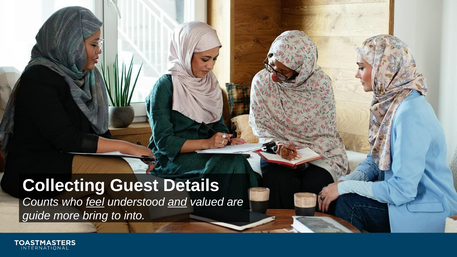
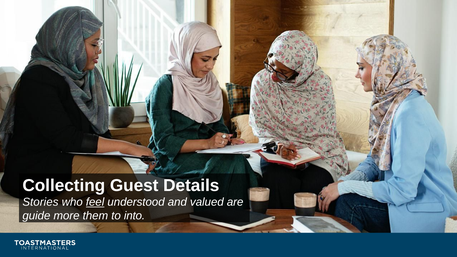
Counts: Counts -> Stories
and underline: present -> none
bring: bring -> them
